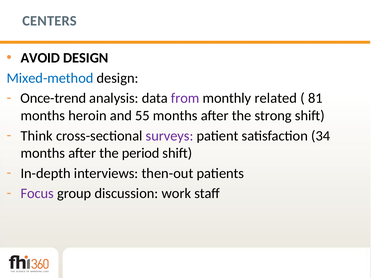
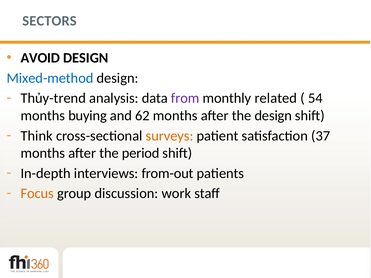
CENTERS: CENTERS -> SECTORS
Once-trend: Once-trend -> Thủy-trend
81: 81 -> 54
heroin: heroin -> buying
55: 55 -> 62
the strong: strong -> design
surveys colour: purple -> orange
34: 34 -> 37
then-out: then-out -> from-out
Focus colour: purple -> orange
